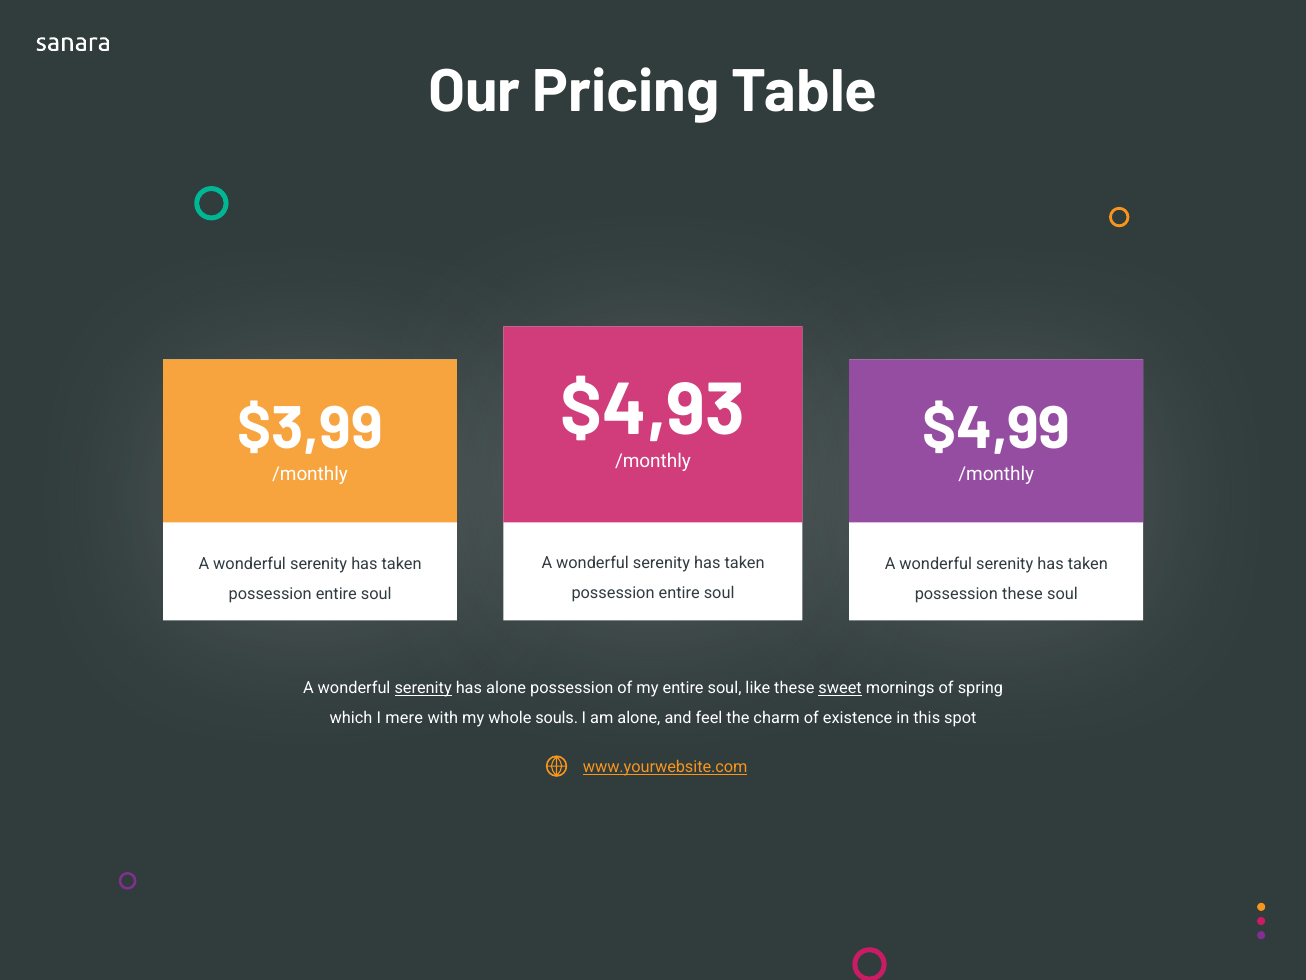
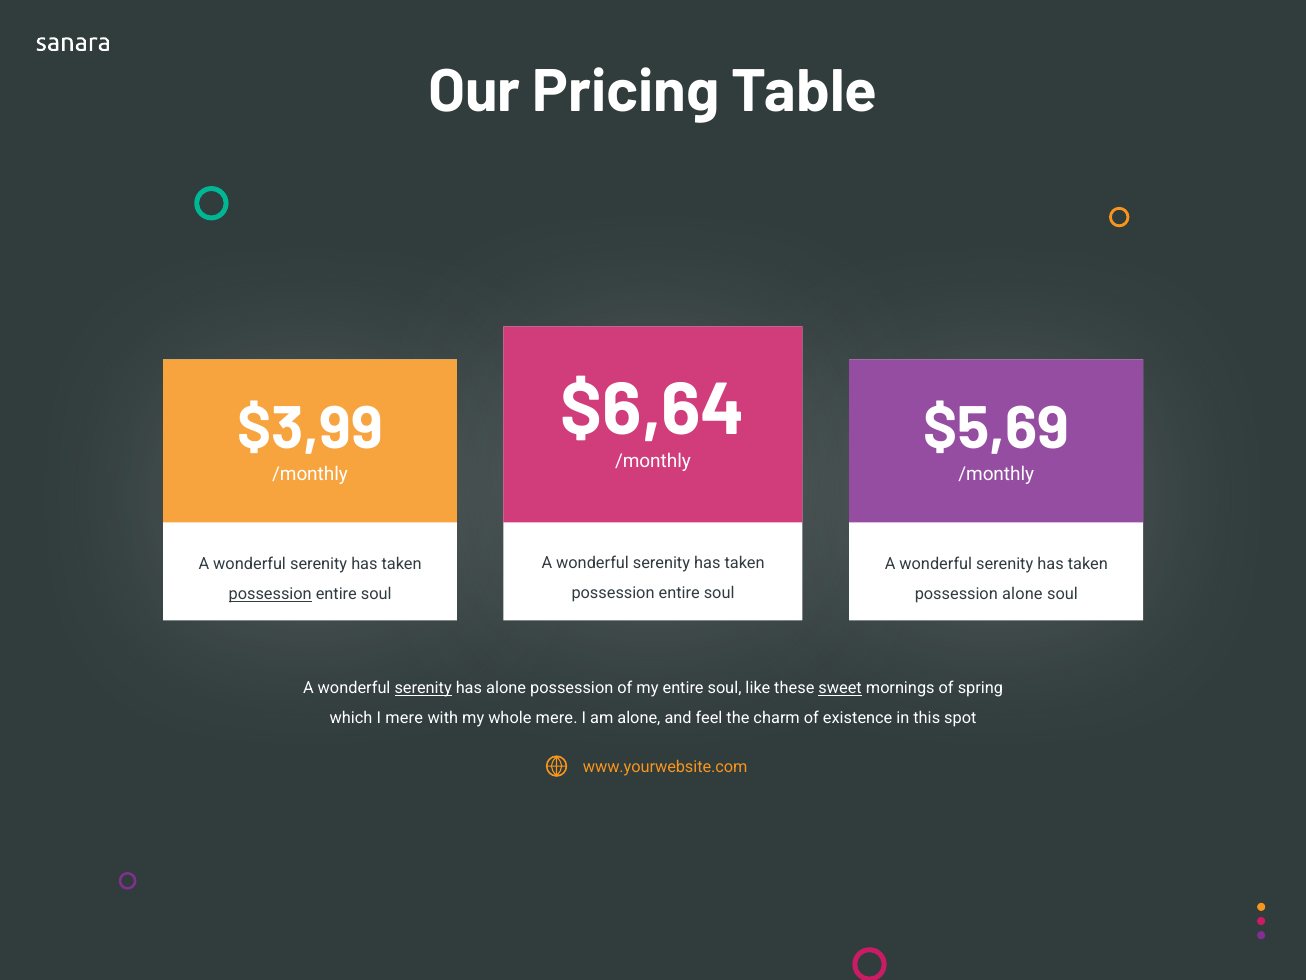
$4,93: $4,93 -> $6,64
$4,99: $4,99 -> $5,69
possession at (270, 594) underline: none -> present
possession these: these -> alone
whole souls: souls -> mere
www.yourwebsite.com underline: present -> none
